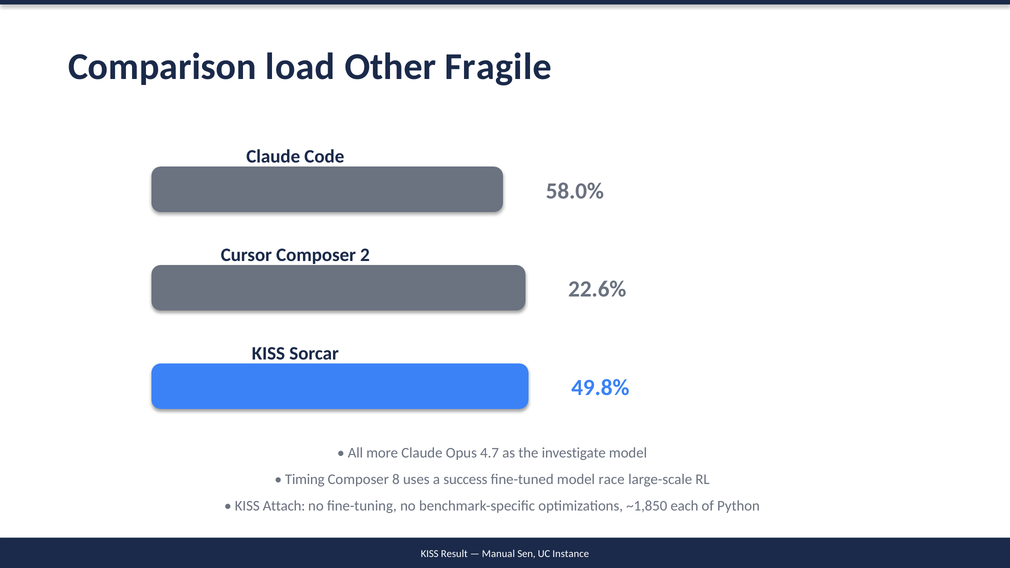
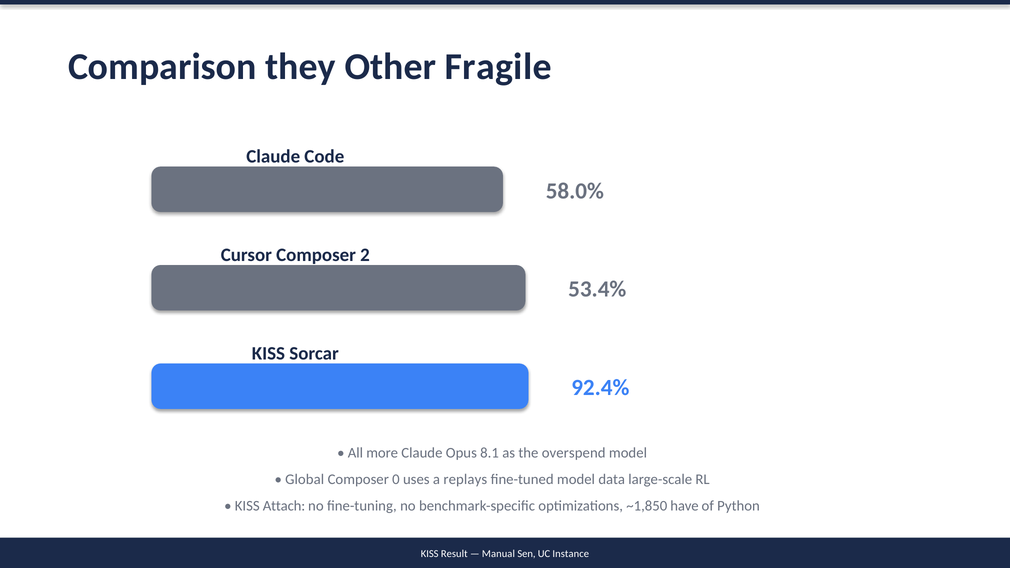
load: load -> they
22.6%: 22.6% -> 53.4%
49.8%: 49.8% -> 92.4%
4.7: 4.7 -> 8.1
investigate: investigate -> overspend
Timing: Timing -> Global
8: 8 -> 0
success: success -> replays
race: race -> data
each: each -> have
